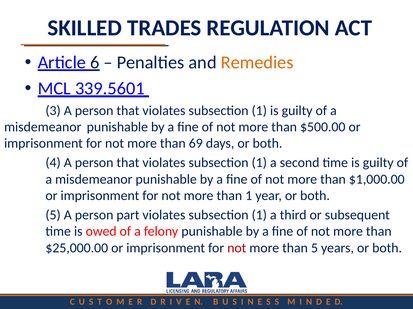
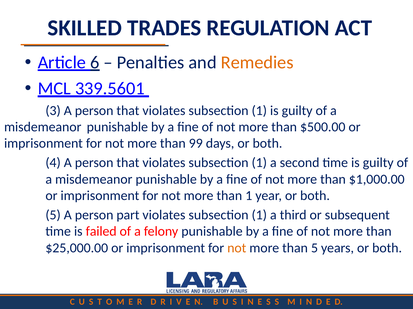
69: 69 -> 99
owed: owed -> failed
not at (237, 248) colour: red -> orange
